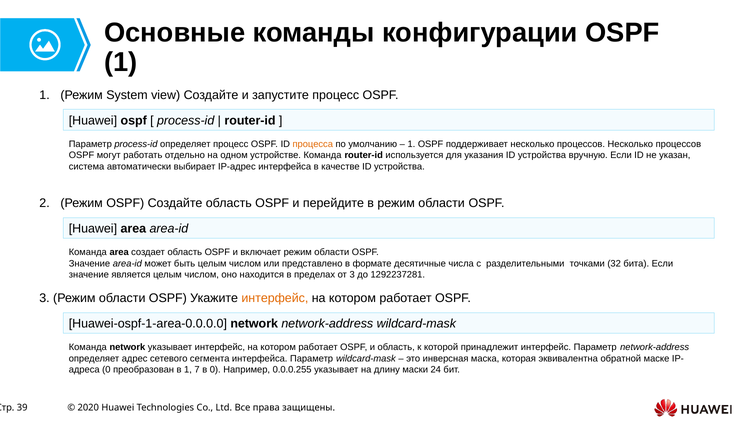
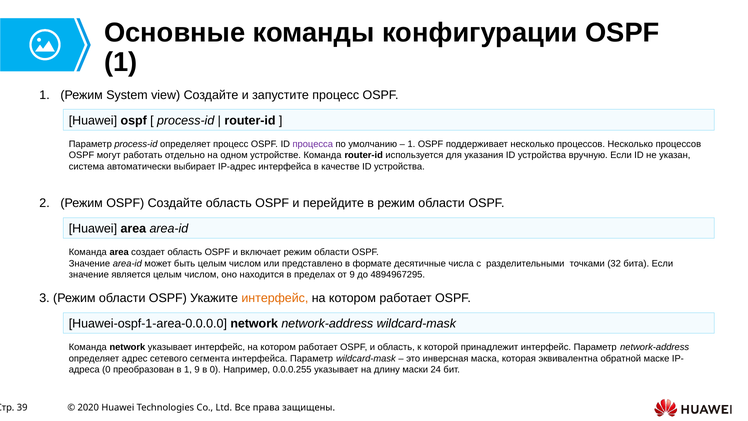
процесса colour: orange -> purple
от 3: 3 -> 9
1292237281: 1292237281 -> 4894967295
1 7: 7 -> 9
